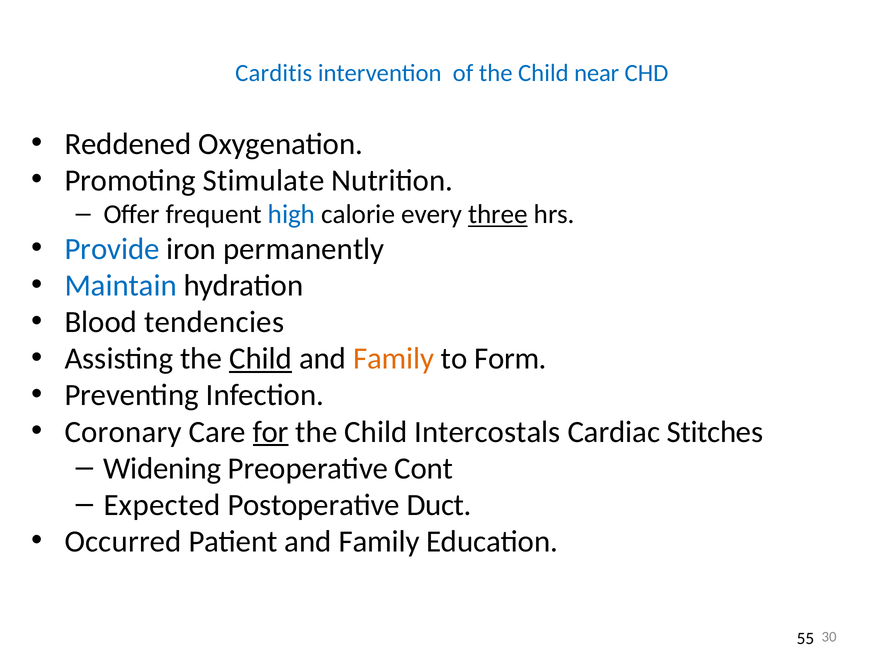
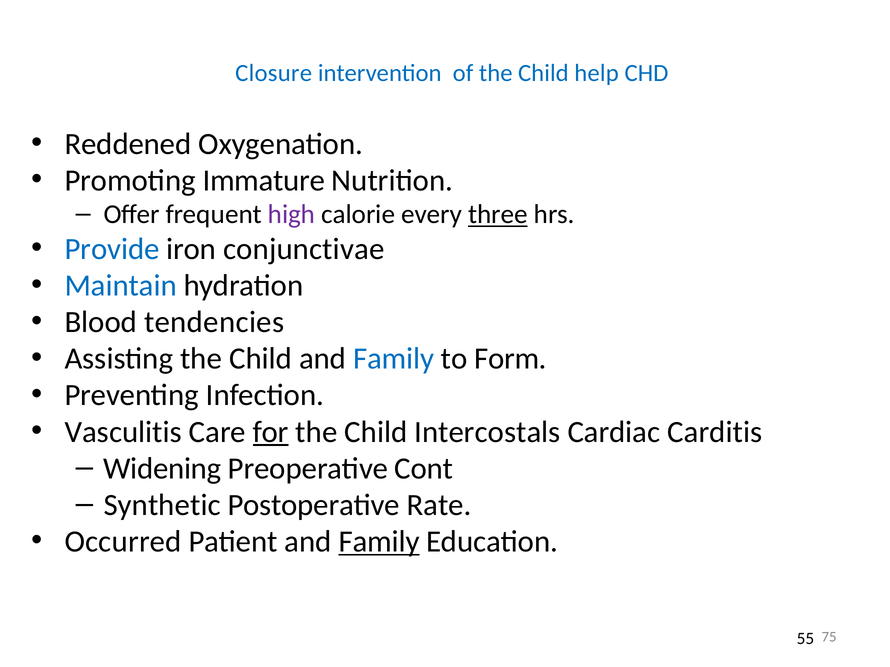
Carditis: Carditis -> Closure
near: near -> help
Stimulate: Stimulate -> Immature
high colour: blue -> purple
permanently: permanently -> conjunctivae
Child at (261, 359) underline: present -> none
Family at (394, 359) colour: orange -> blue
Coronary: Coronary -> Vasculitis
Stitches: Stitches -> Carditis
Expected: Expected -> Synthetic
Duct: Duct -> Rate
Family at (379, 542) underline: none -> present
30: 30 -> 75
